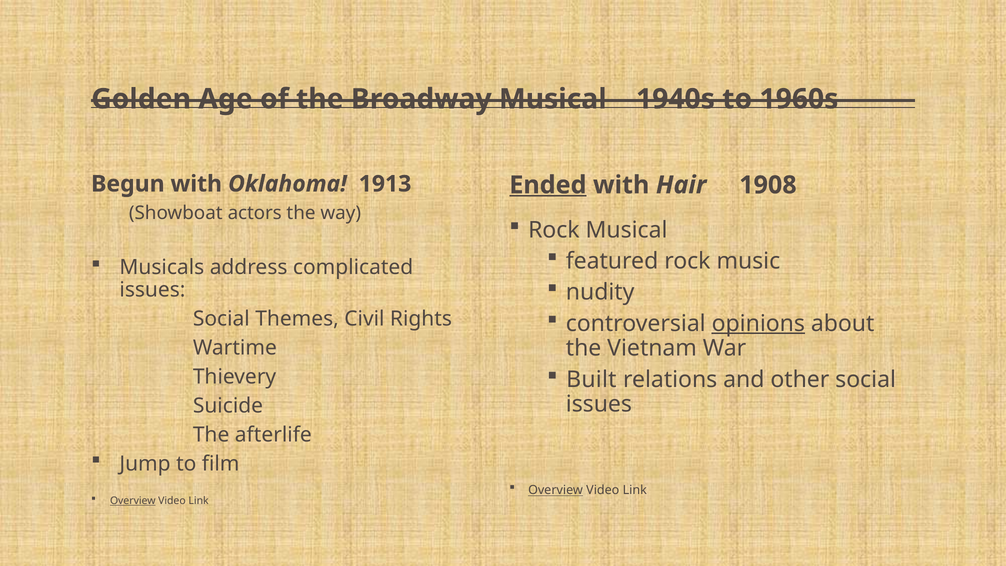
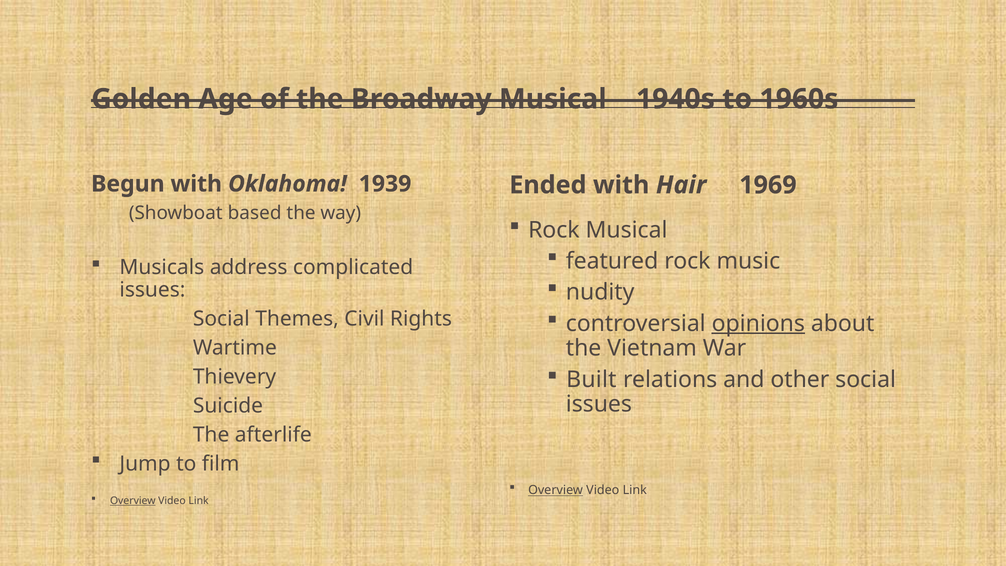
1913: 1913 -> 1939
Ended underline: present -> none
1908: 1908 -> 1969
actors: actors -> based
